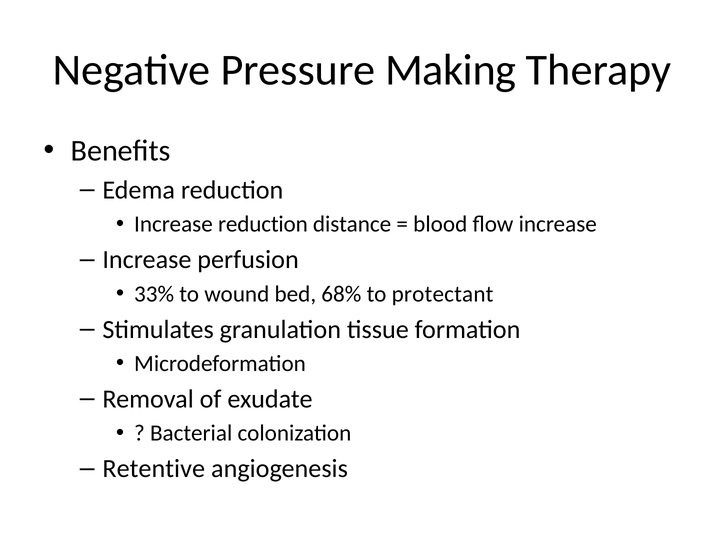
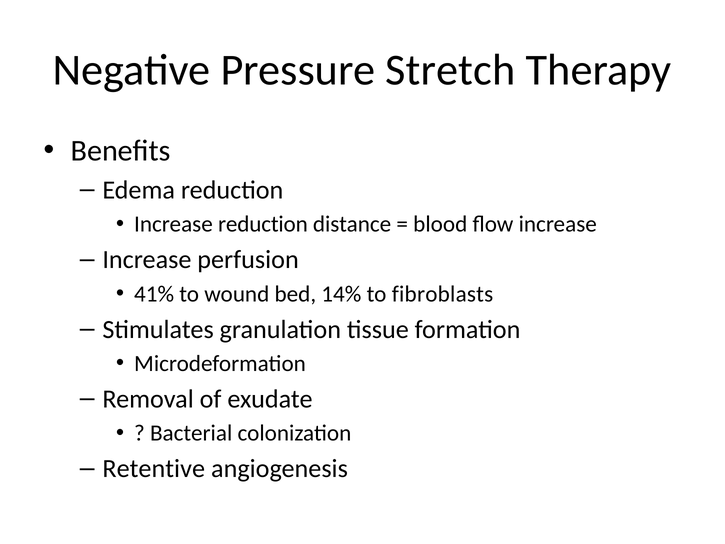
Making: Making -> Stretch
33%: 33% -> 41%
68%: 68% -> 14%
protectant: protectant -> fibroblasts
